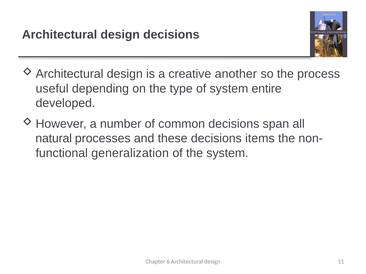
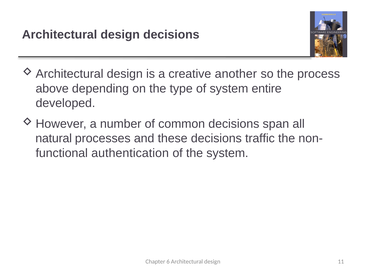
useful: useful -> above
items: items -> traffic
generalization: generalization -> authentication
